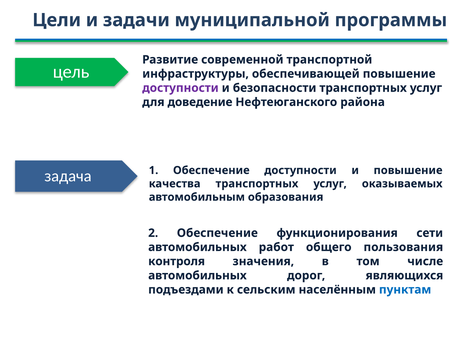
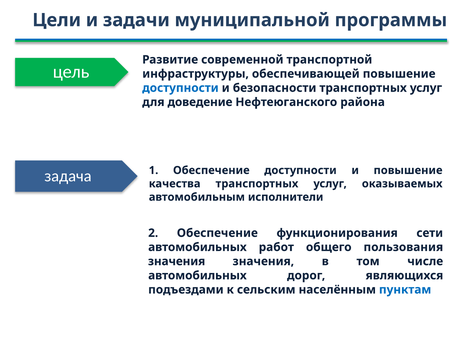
доступности at (180, 88) colour: purple -> blue
образования: образования -> исполнители
контроля at (177, 261): контроля -> значения
